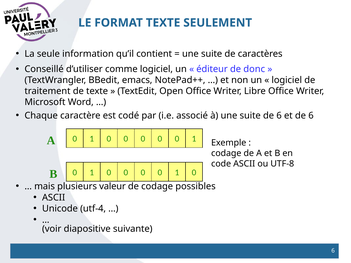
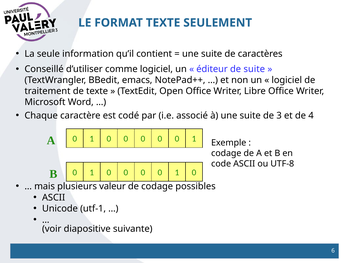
de donc: donc -> suite
suite de 6: 6 -> 3
et de 6: 6 -> 4
utf-4: utf-4 -> utf-1
